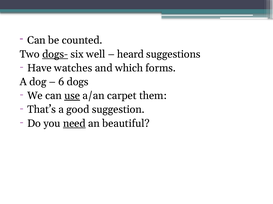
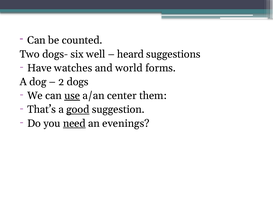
dogs- underline: present -> none
which: which -> world
6: 6 -> 2
carpet: carpet -> center
good underline: none -> present
beautiful: beautiful -> evenings
